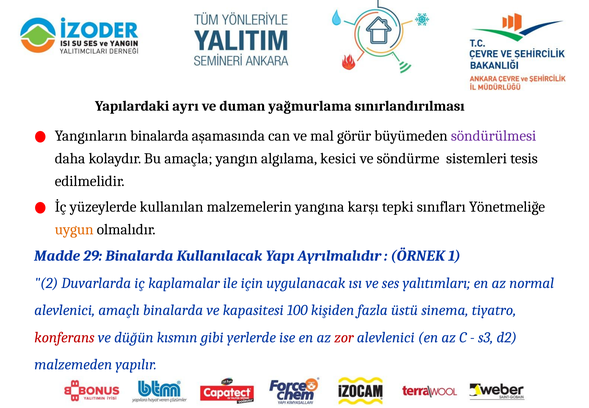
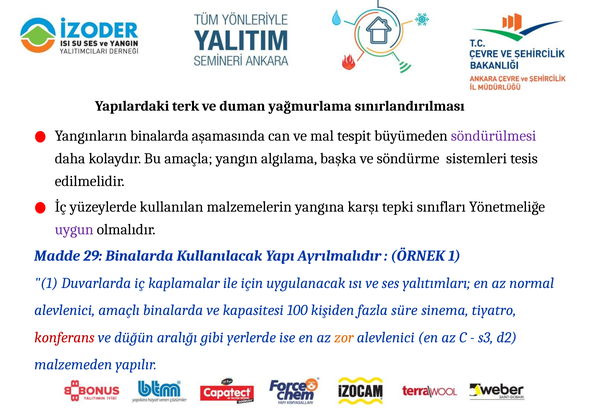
ayrı: ayrı -> terk
görür: görür -> tespit
kesici: kesici -> başka
uygun colour: orange -> purple
2 at (46, 283): 2 -> 1
üstü: üstü -> süre
kısmın: kısmın -> aralığı
zor colour: red -> orange
